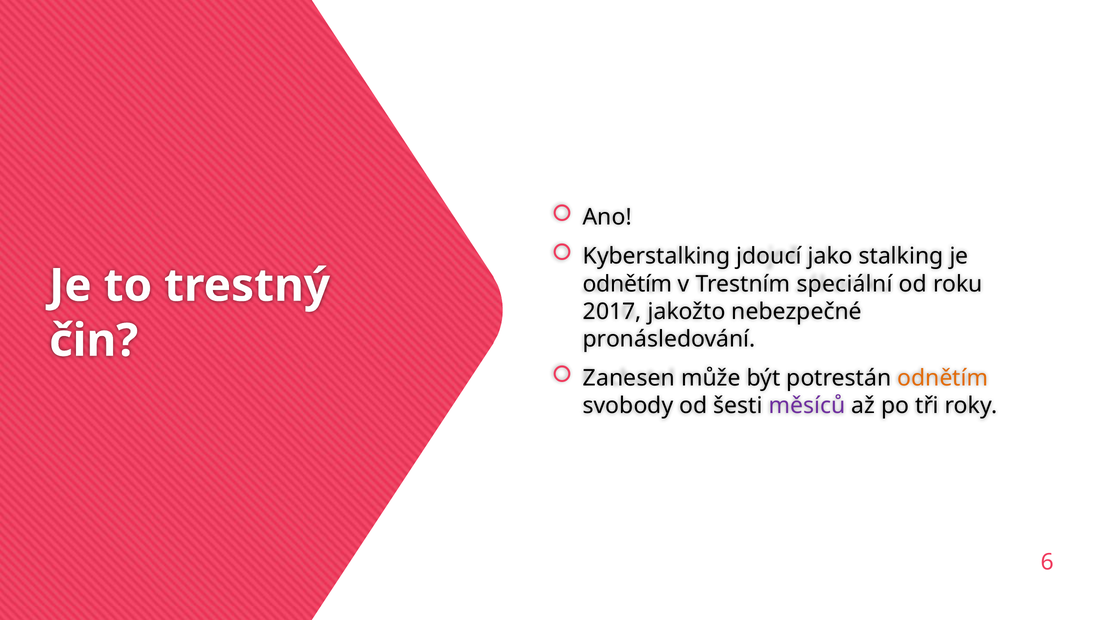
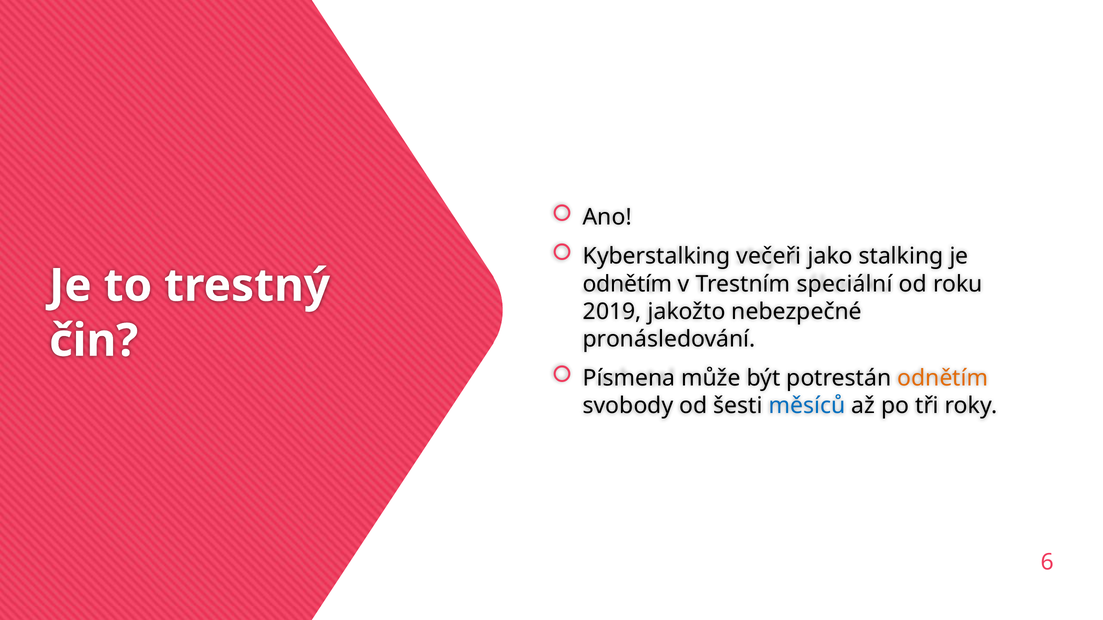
jdoucí: jdoucí -> večeři
2017: 2017 -> 2019
Zanesen: Zanesen -> Písmena
měsíců colour: purple -> blue
